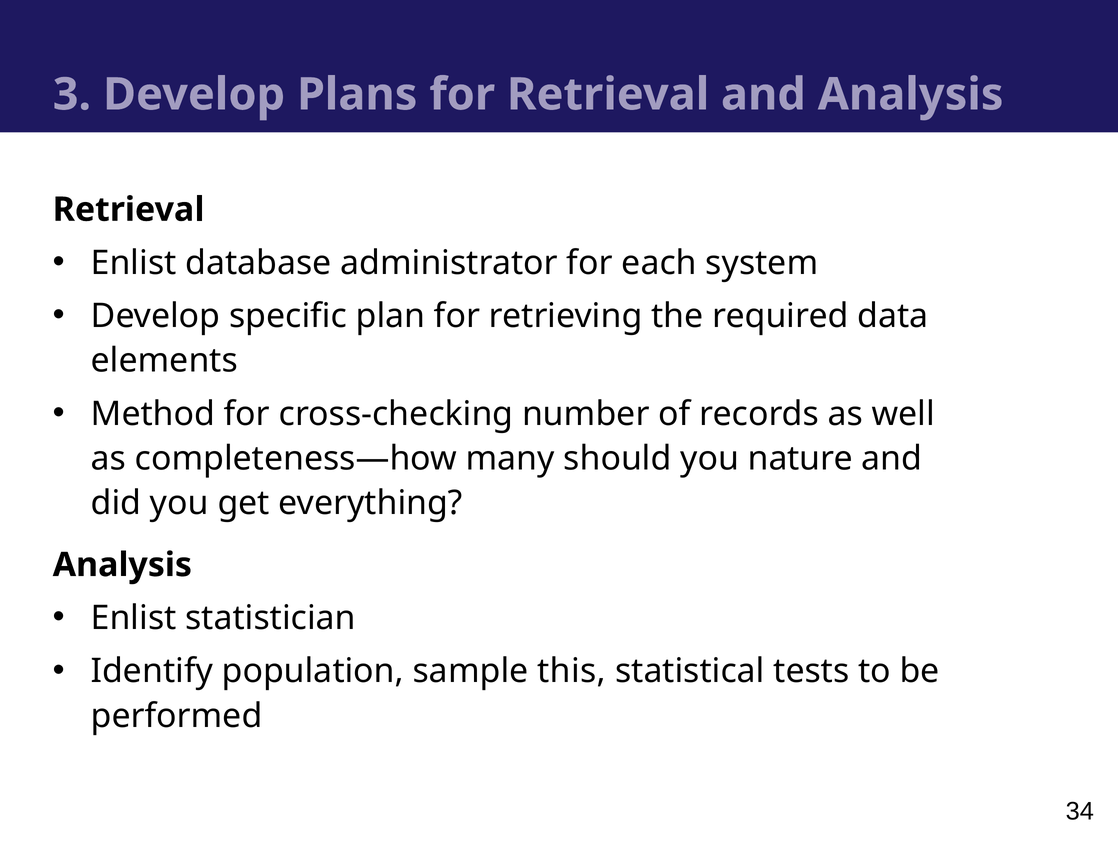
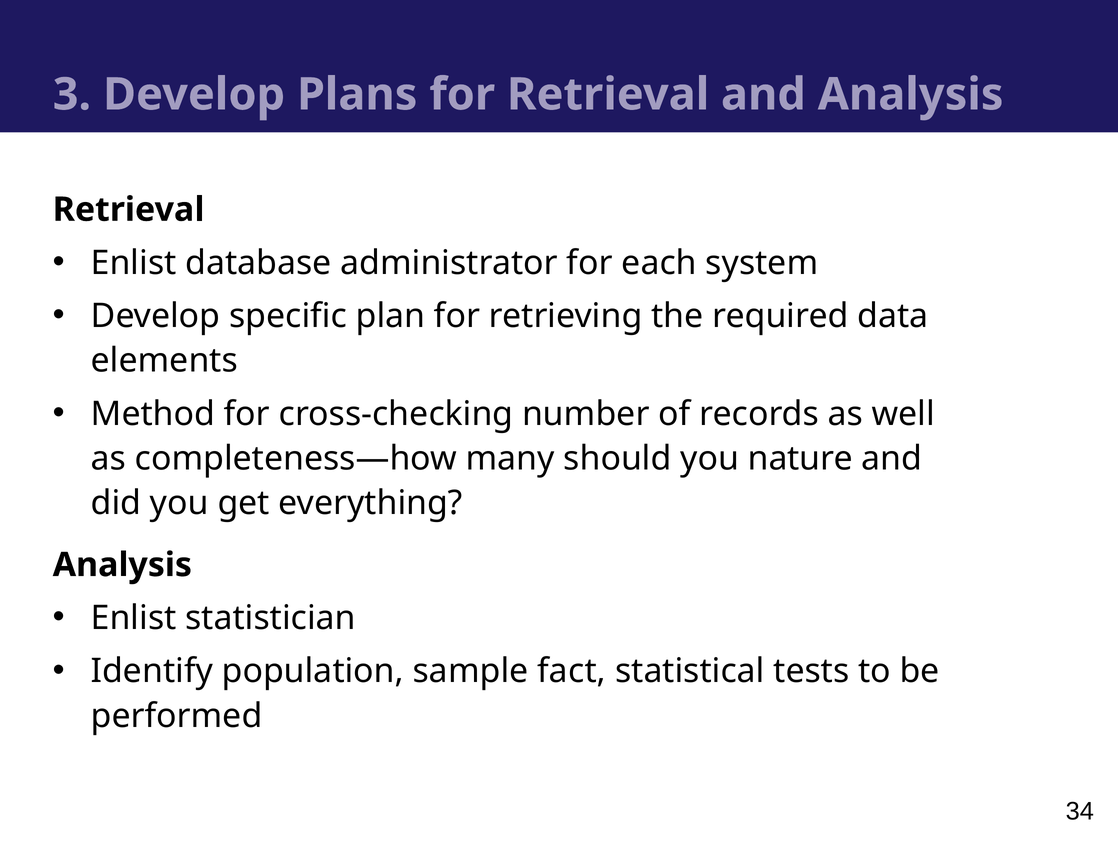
this: this -> fact
